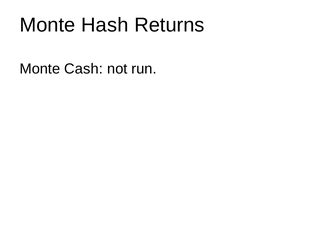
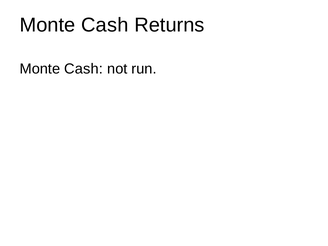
Hash at (105, 25): Hash -> Cash
